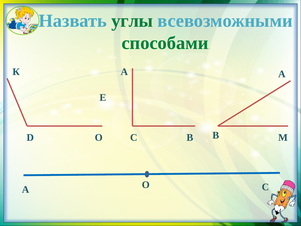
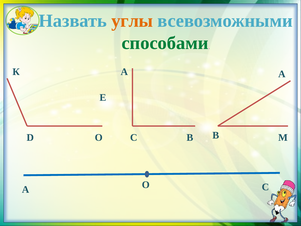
углы colour: green -> orange
